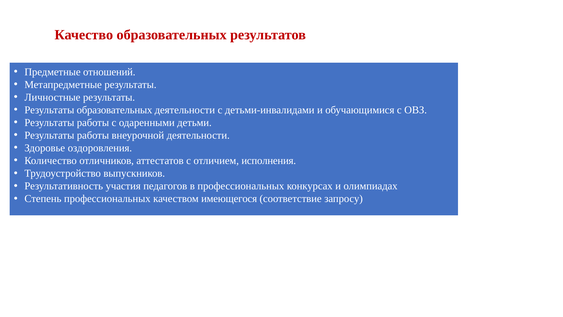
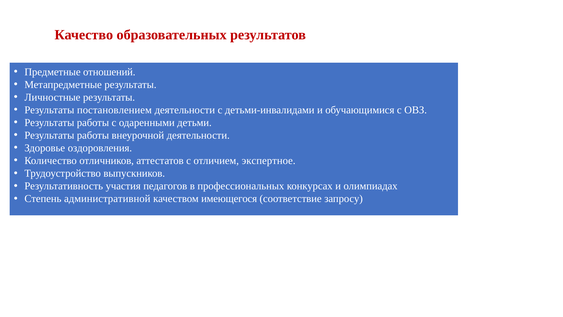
Результаты образовательных: образовательных -> постановлением
исполнения: исполнения -> экспертное
Степень профессиональных: профессиональных -> административной
